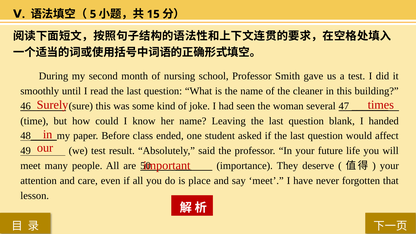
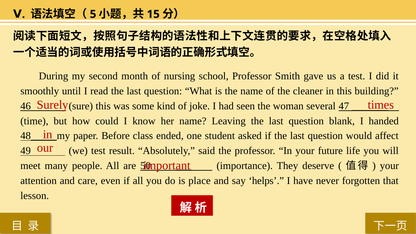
say meet: meet -> helps
